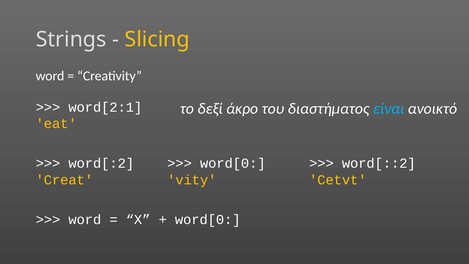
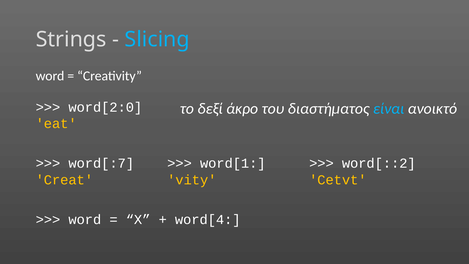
Slicing colour: yellow -> light blue
word[2:1: word[2:1 -> word[2:0
word[:2: word[:2 -> word[:7
word[0 at (233, 163): word[0 -> word[1
word[0 at (208, 219): word[0 -> word[4
